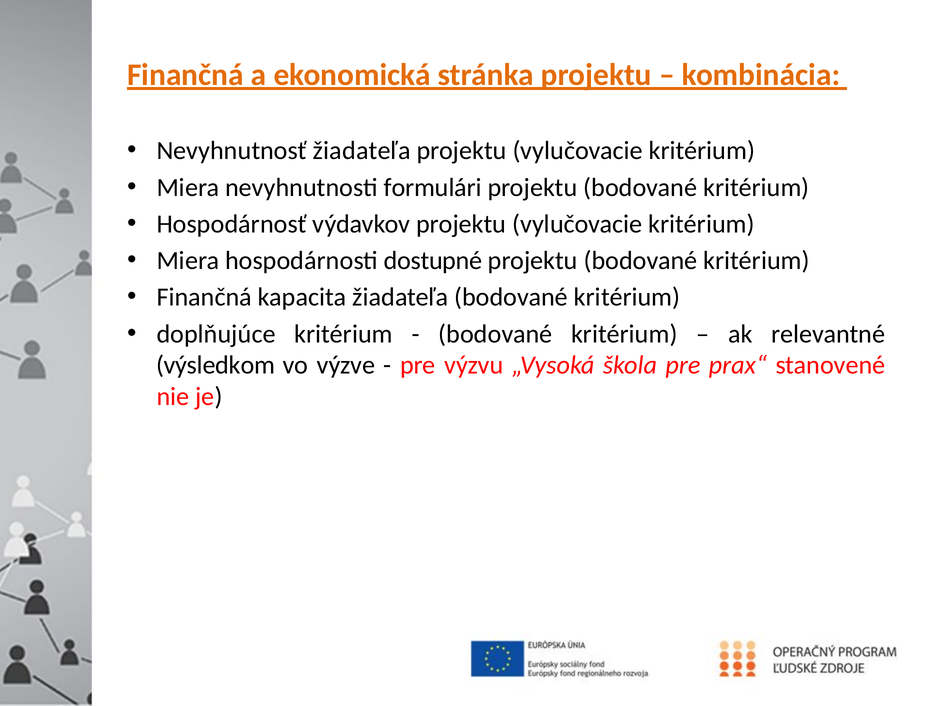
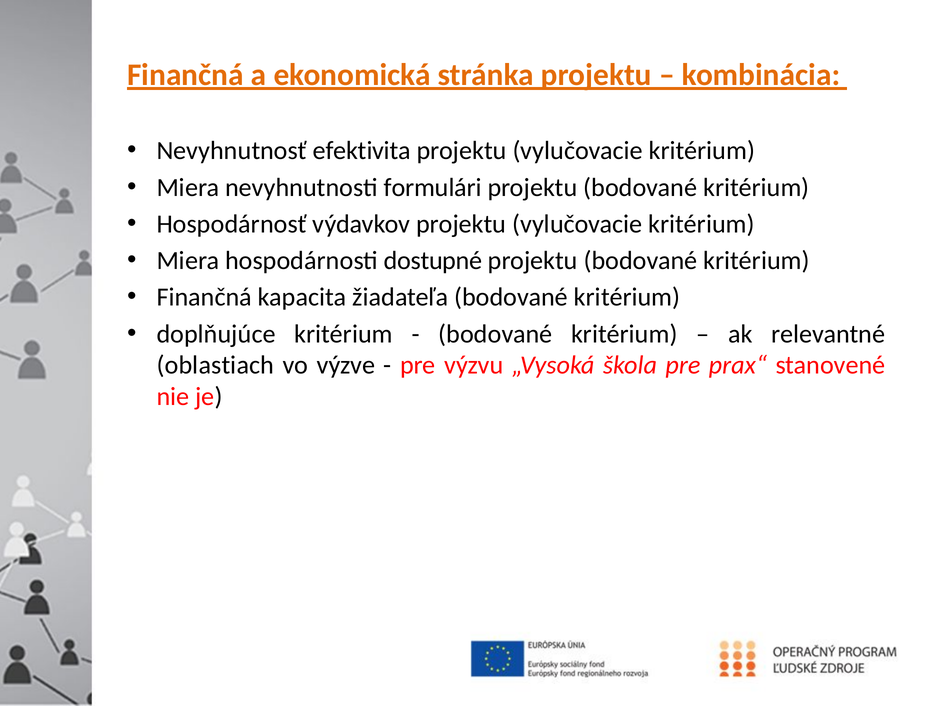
Nevyhnutnosť žiadateľa: žiadateľa -> efektivita
výsledkom: výsledkom -> oblastiach
